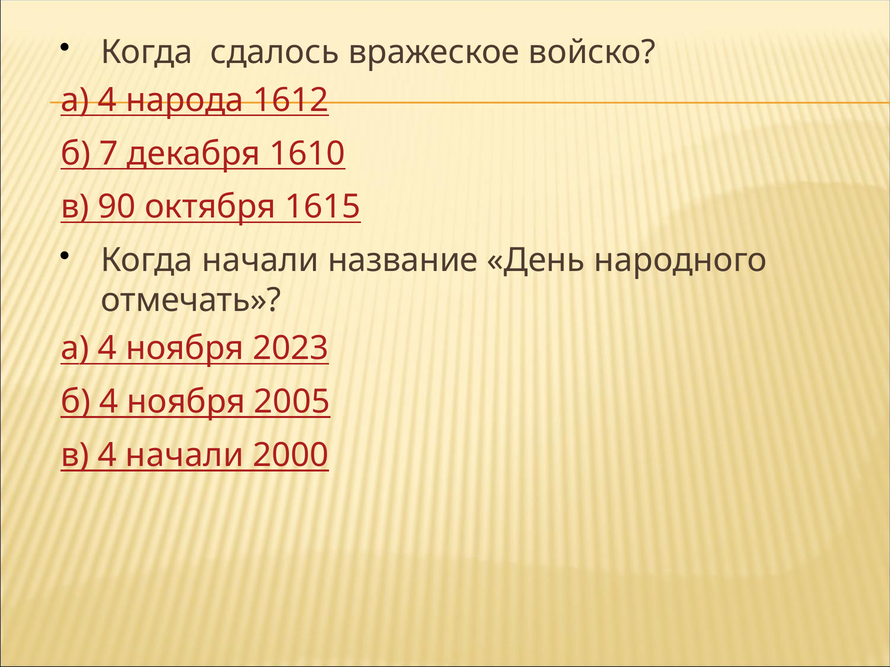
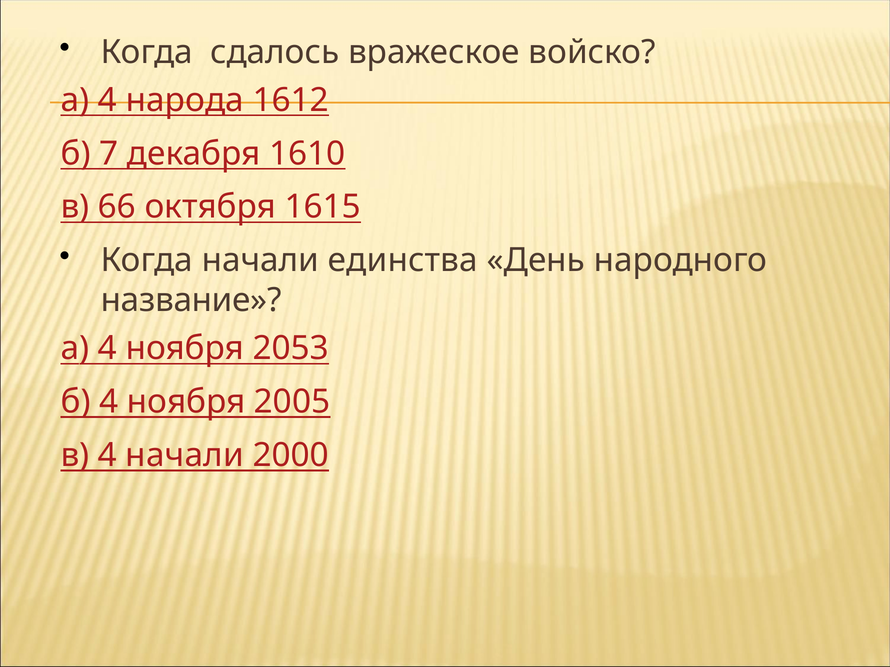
90: 90 -> 66
название: название -> единства
отмечать: отмечать -> название
2023: 2023 -> 2053
